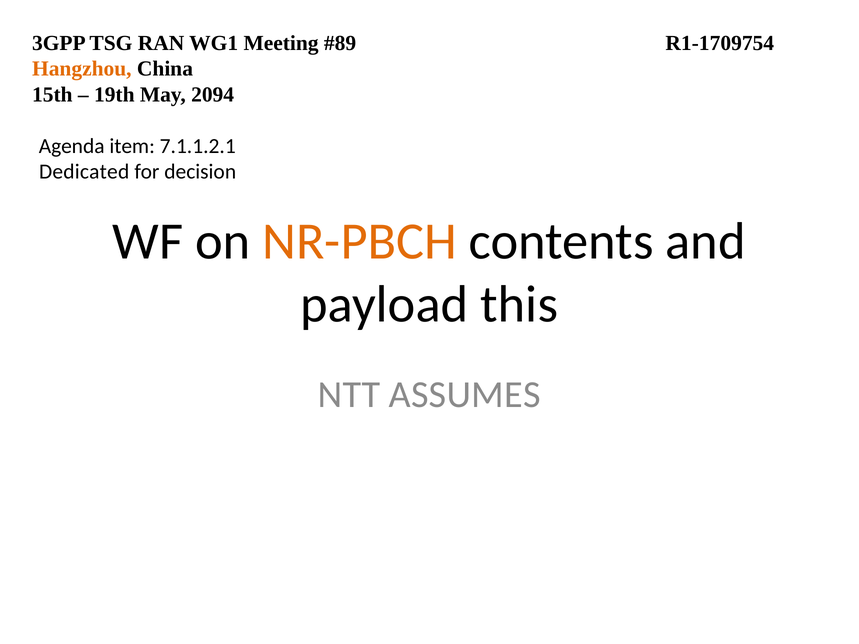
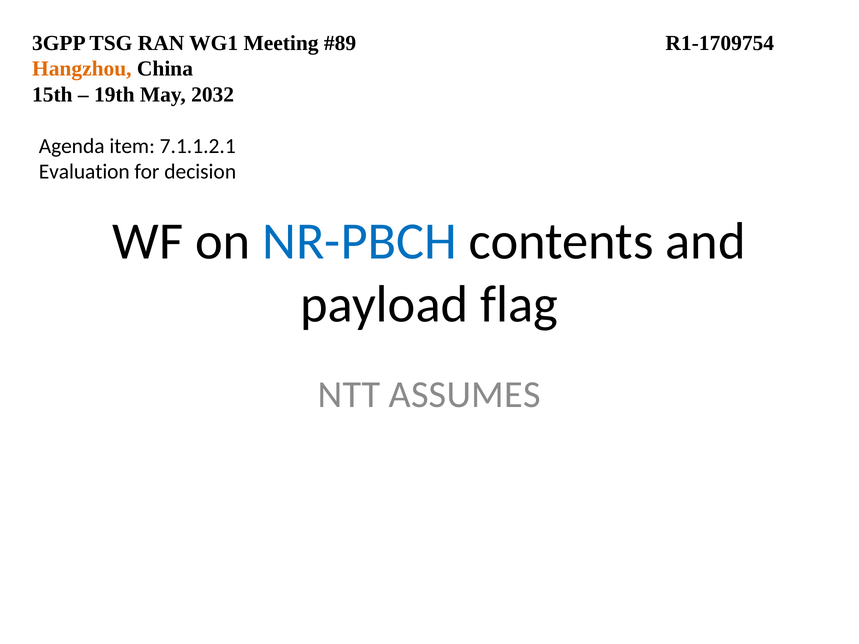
2094: 2094 -> 2032
Dedicated: Dedicated -> Evaluation
NR-PBCH colour: orange -> blue
this: this -> flag
